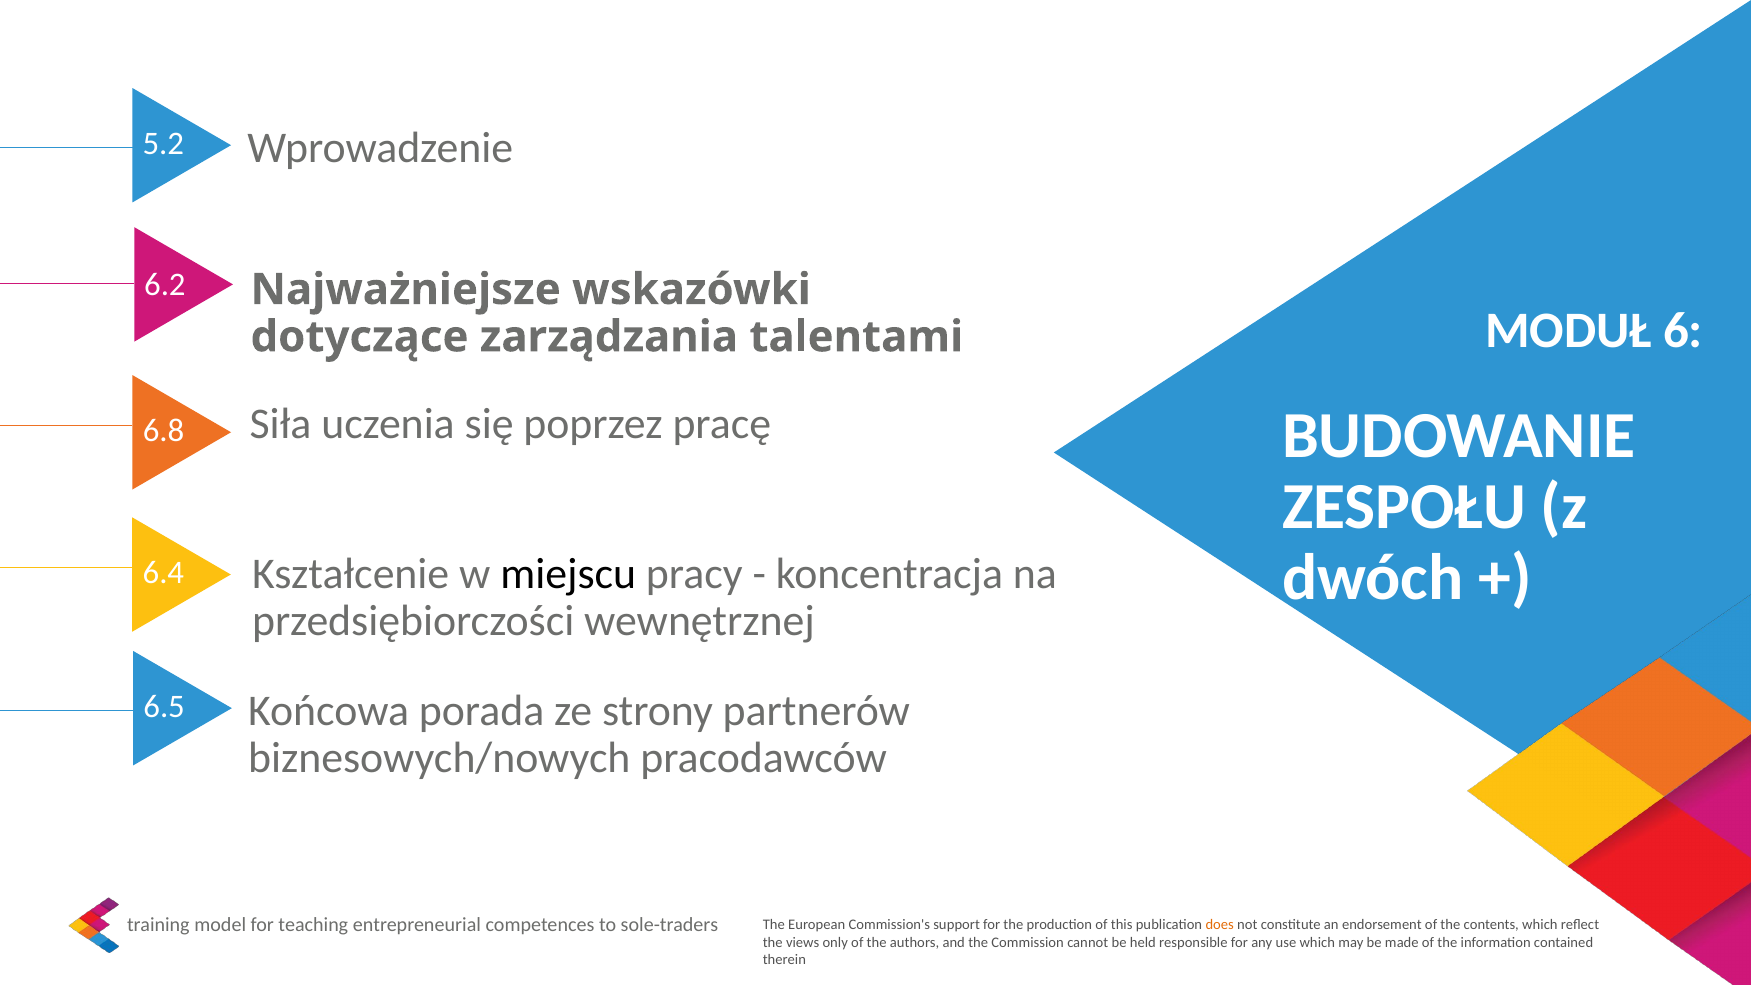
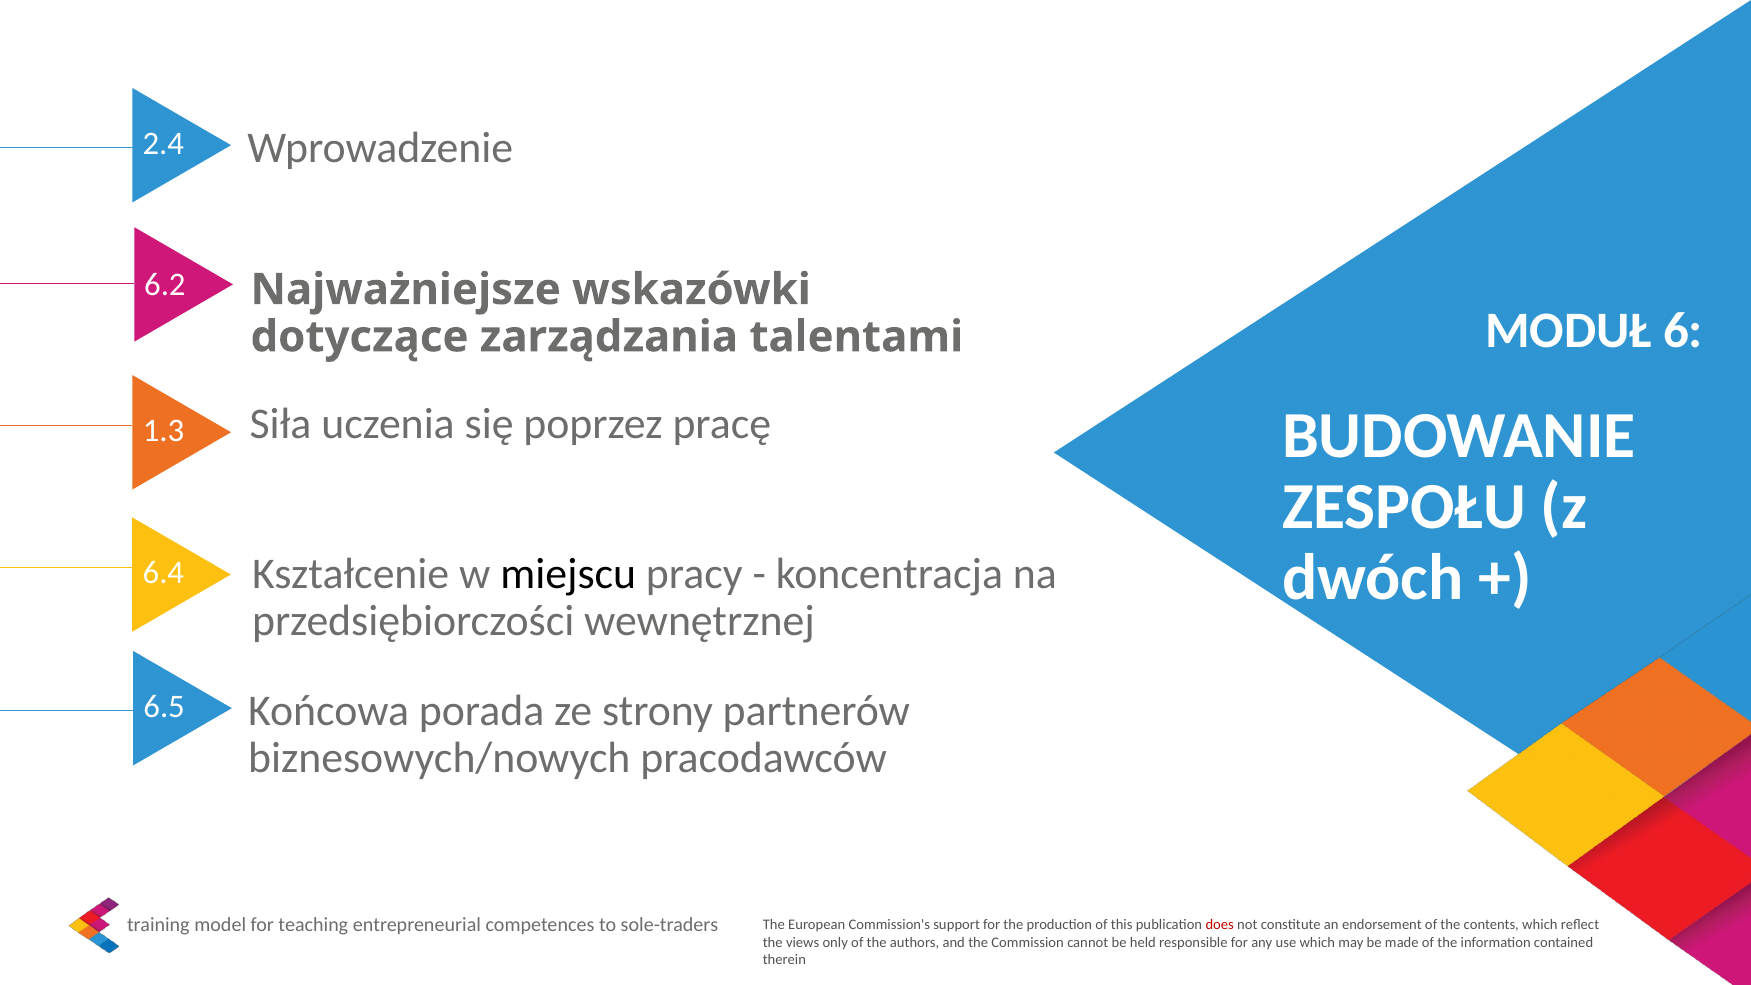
5.2: 5.2 -> 2.4
6.8: 6.8 -> 1.3
does colour: orange -> red
